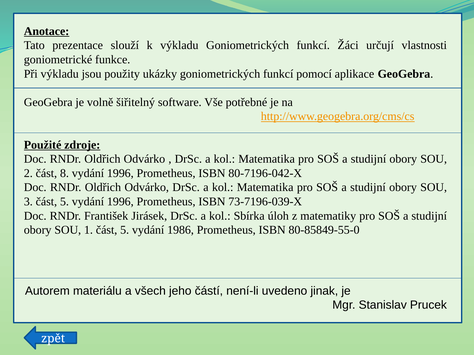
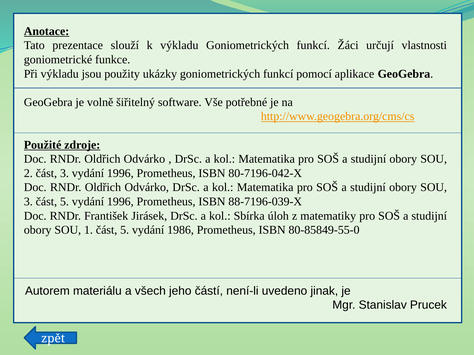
část 8: 8 -> 3
73-7196-039-X: 73-7196-039-X -> 88-7196-039-X
